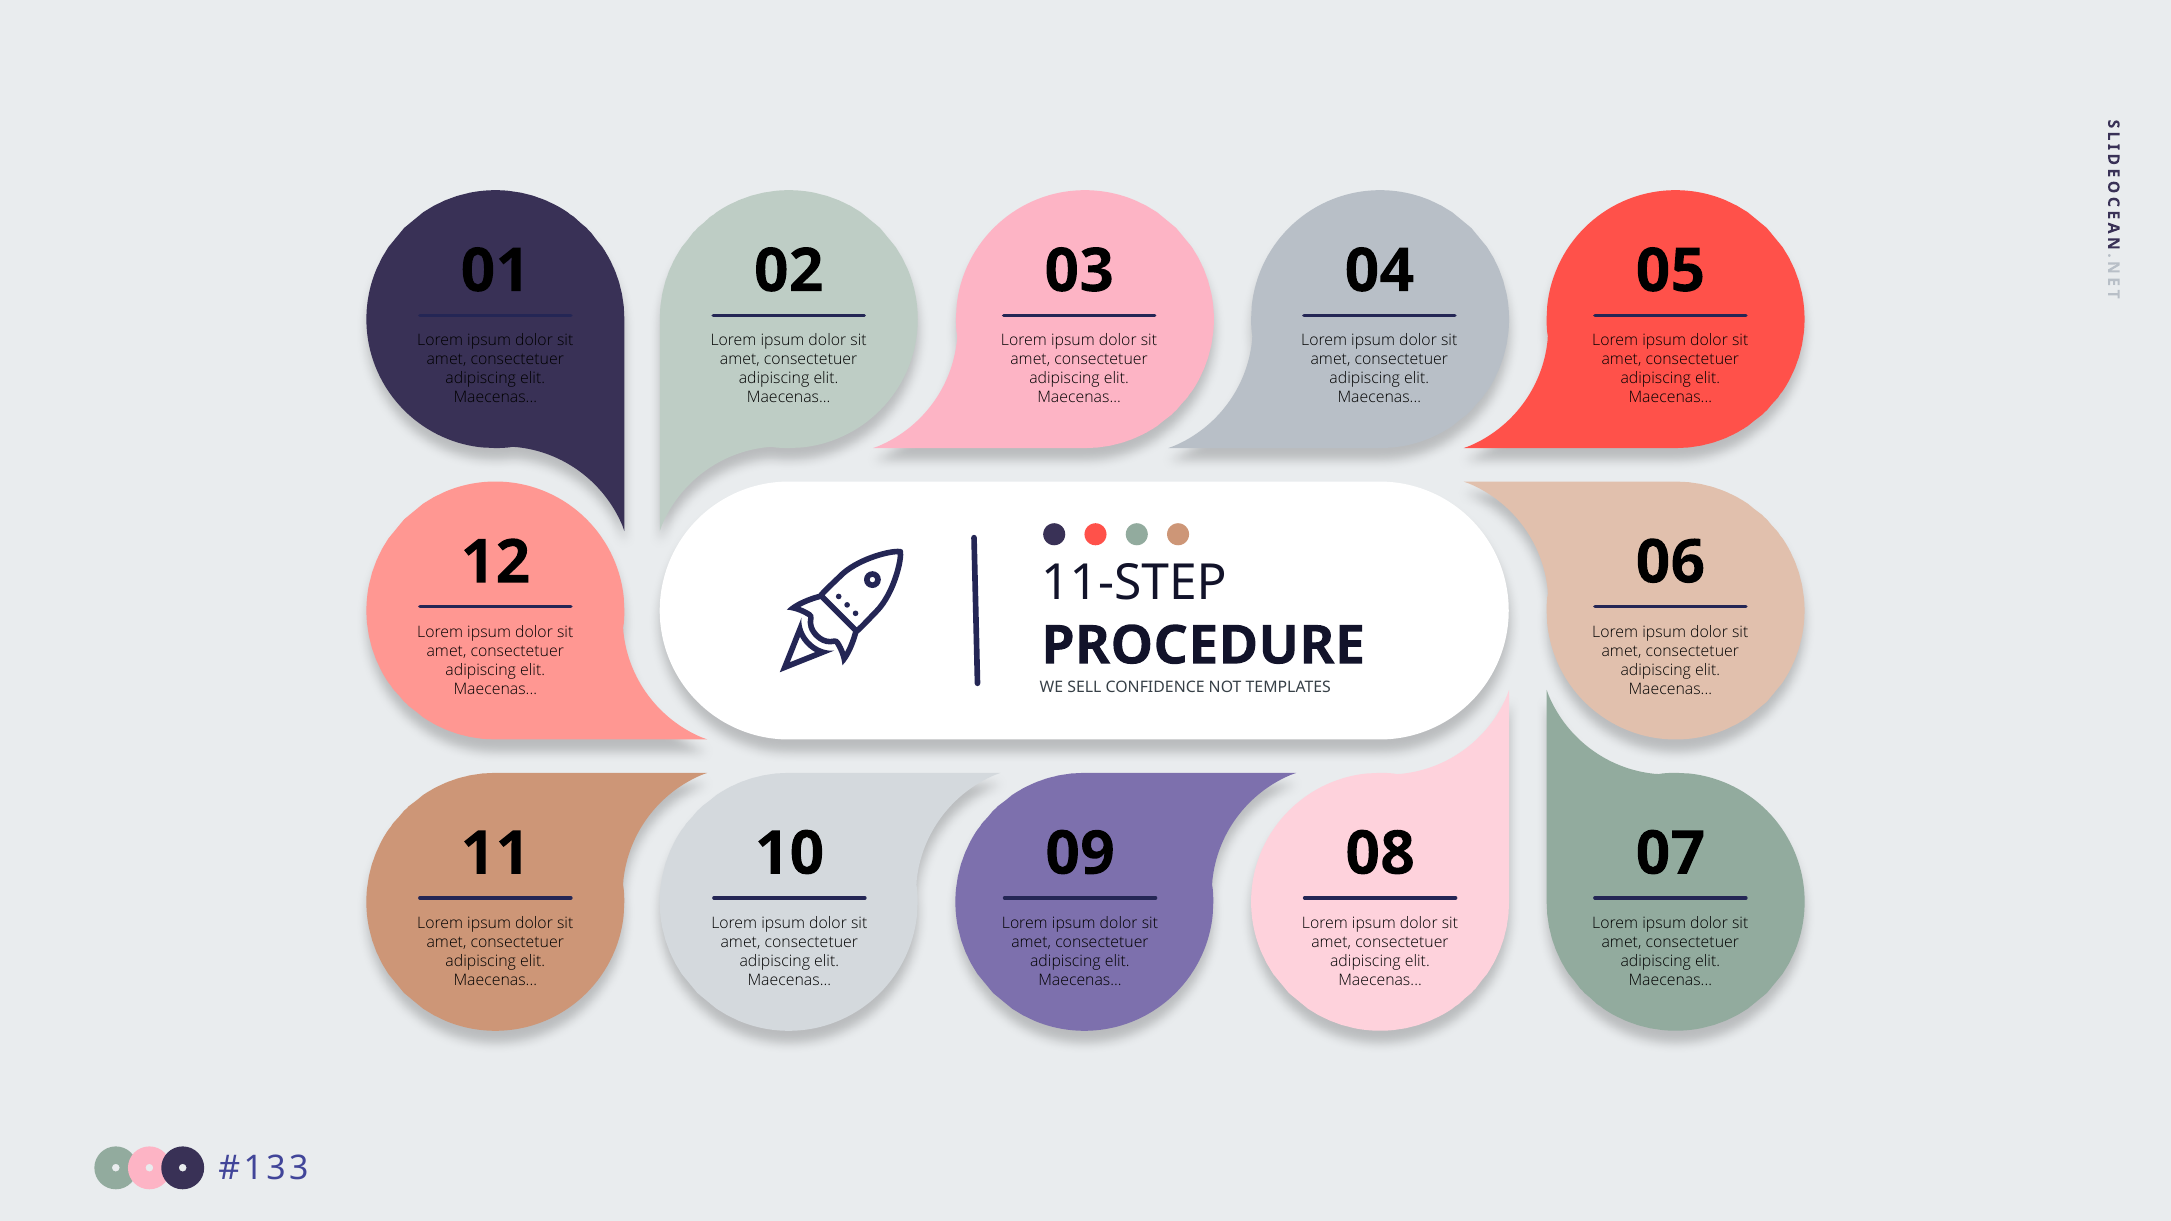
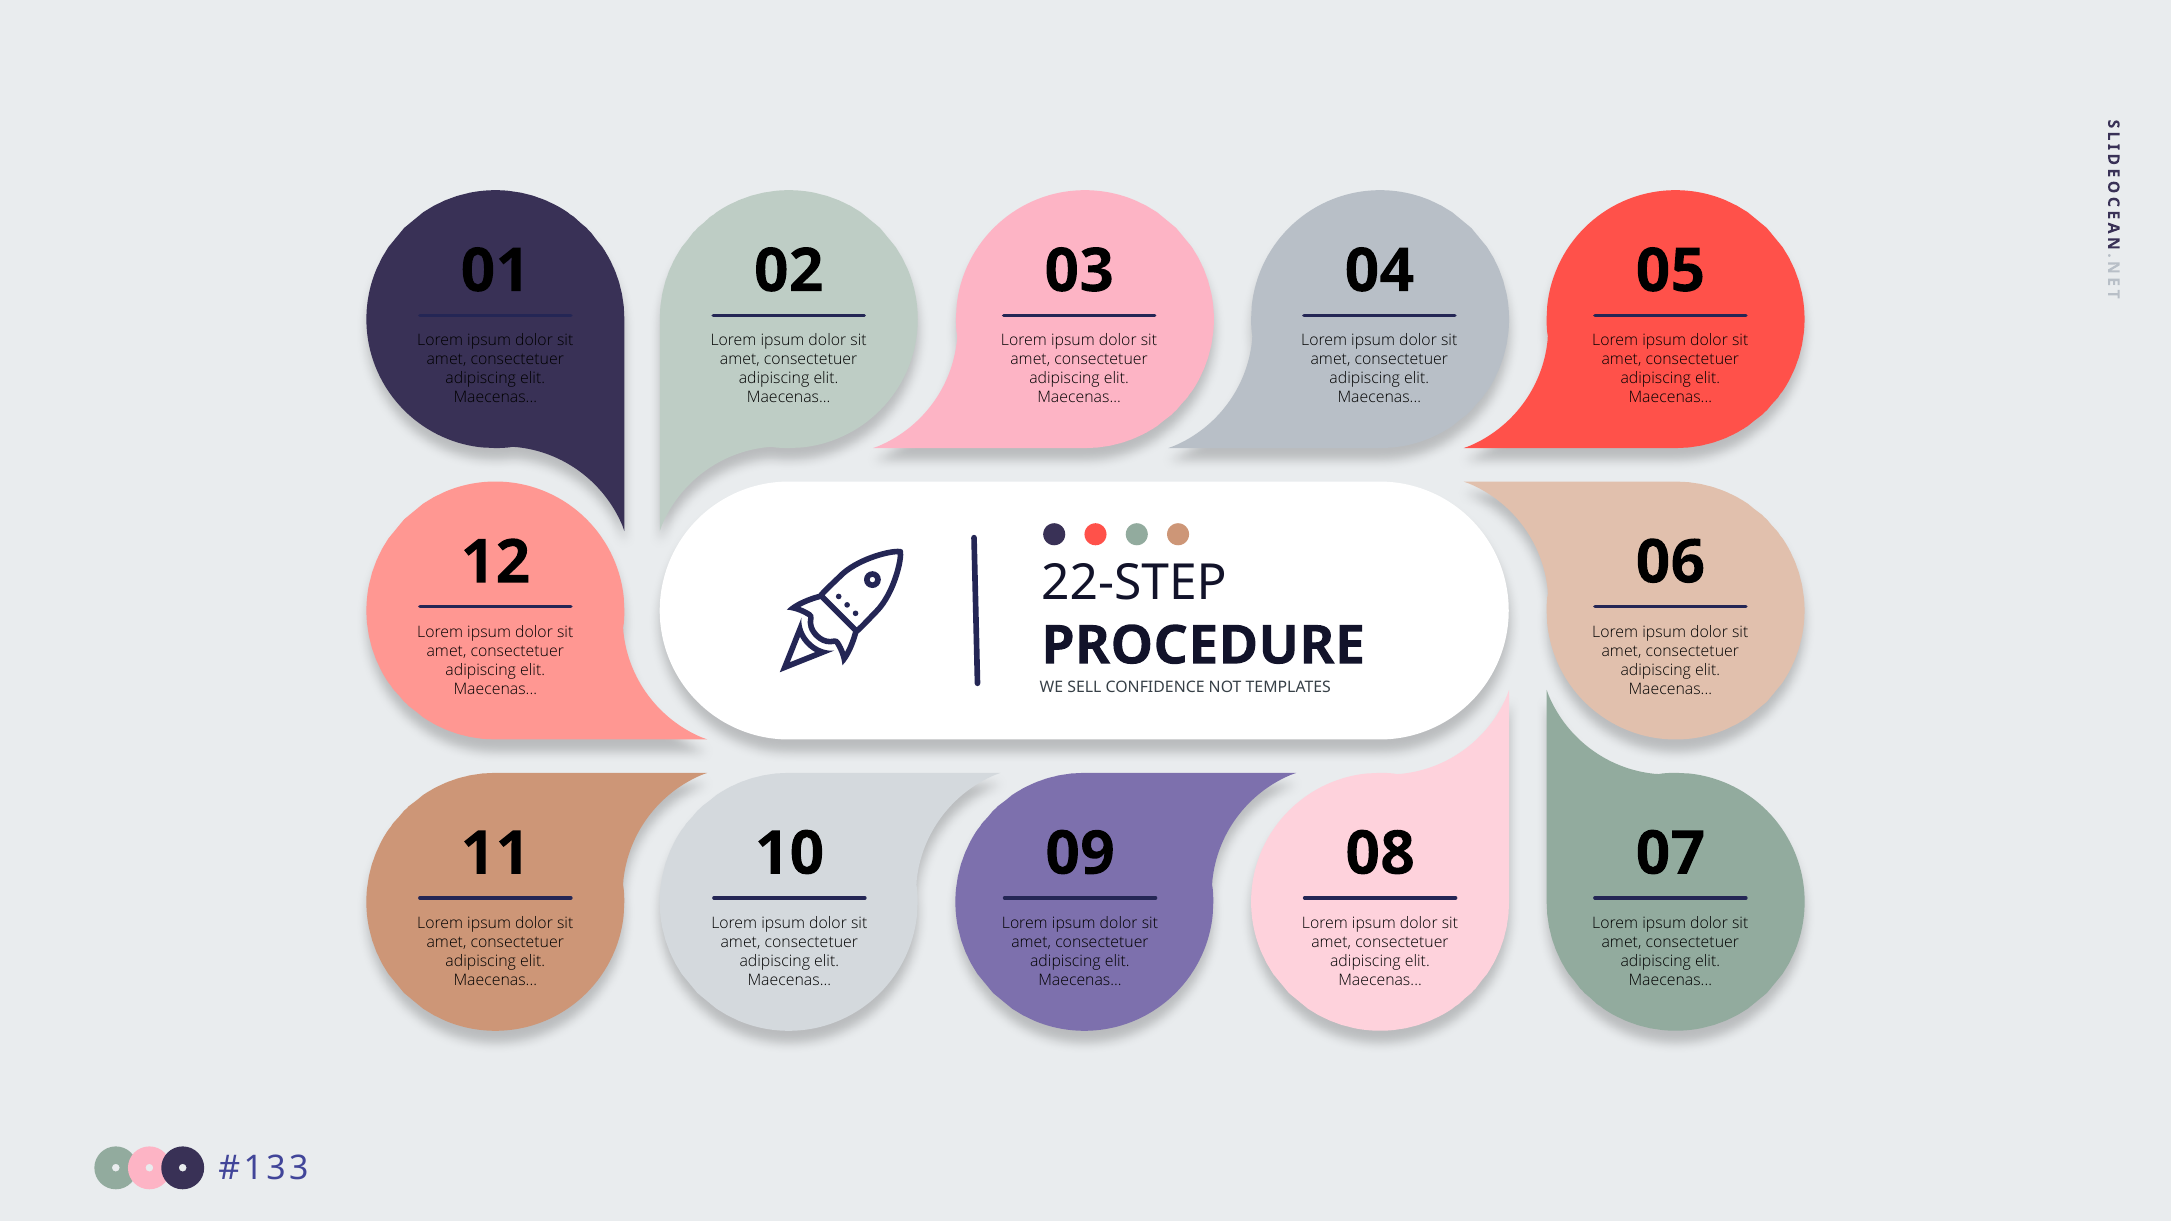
11-STEP: 11-STEP -> 22-STEP
